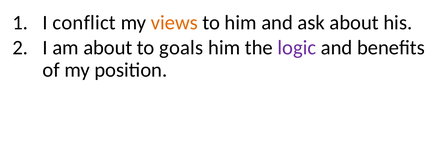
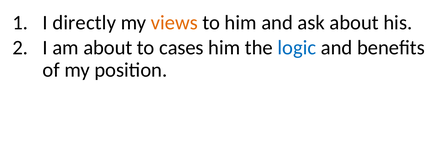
conflict: conflict -> directly
goals: goals -> cases
logic colour: purple -> blue
